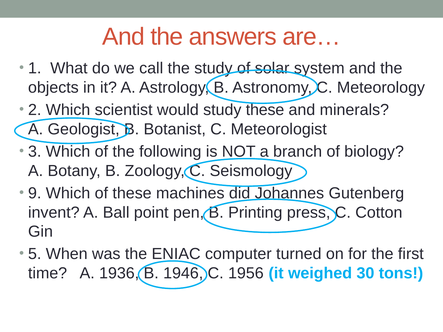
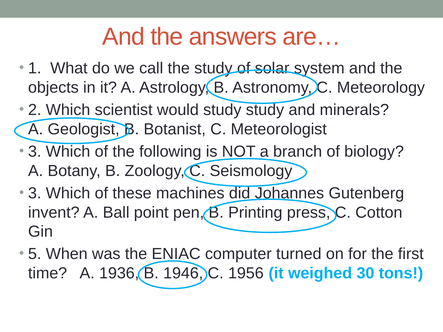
study these: these -> study
9 at (35, 193): 9 -> 3
